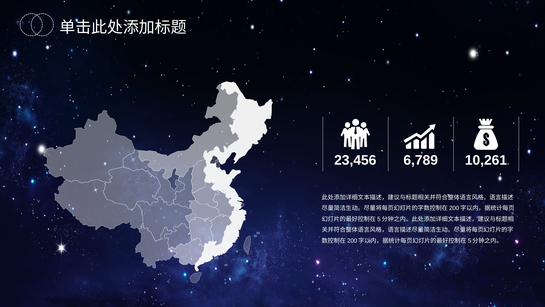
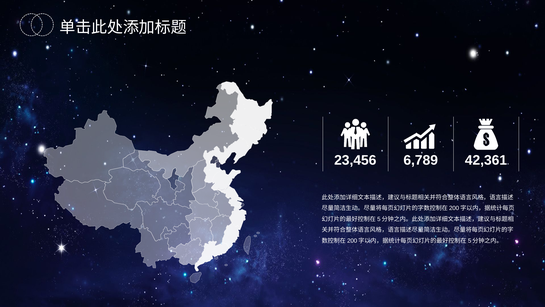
10,261: 10,261 -> 42,361
